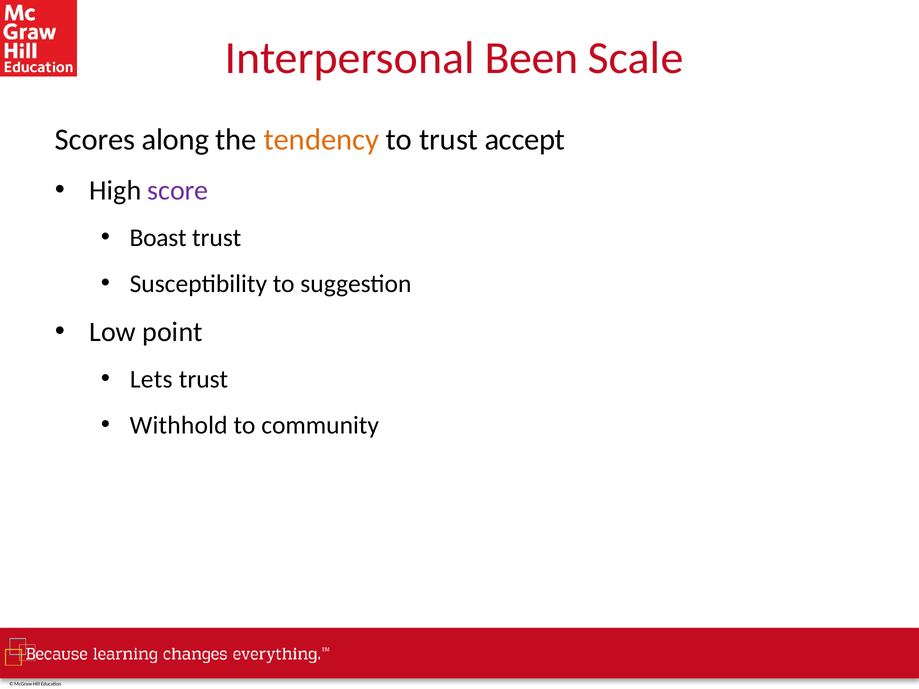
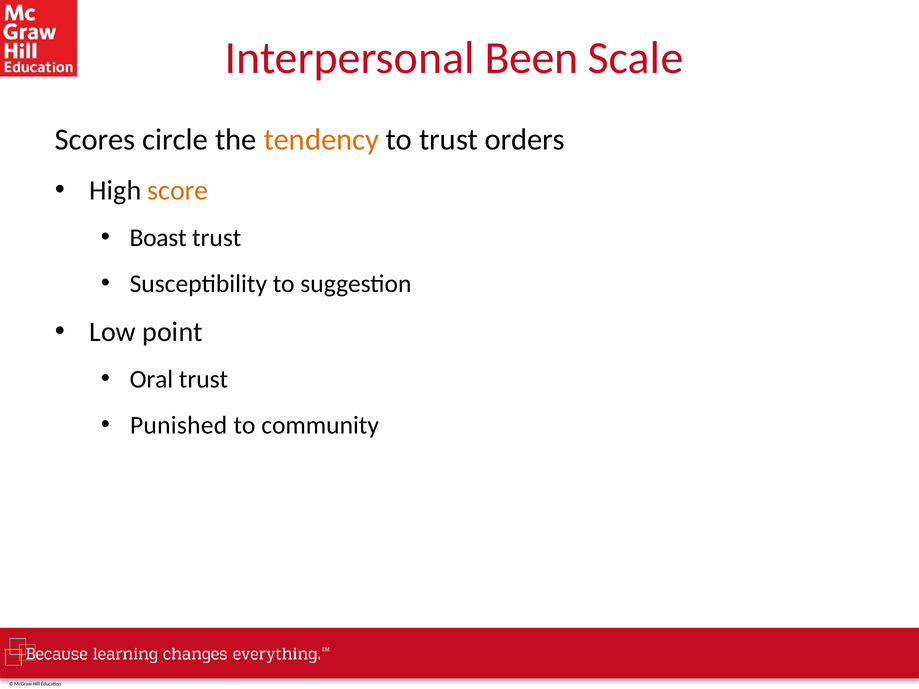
along: along -> circle
accept: accept -> orders
score colour: purple -> orange
Lets: Lets -> Oral
Withhold: Withhold -> Punished
